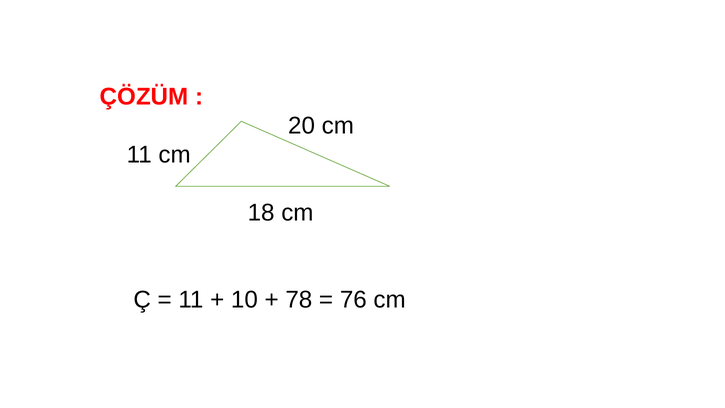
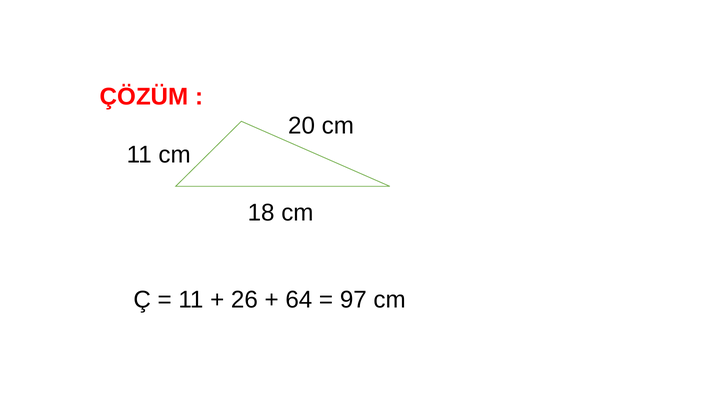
10: 10 -> 26
78: 78 -> 64
76: 76 -> 97
